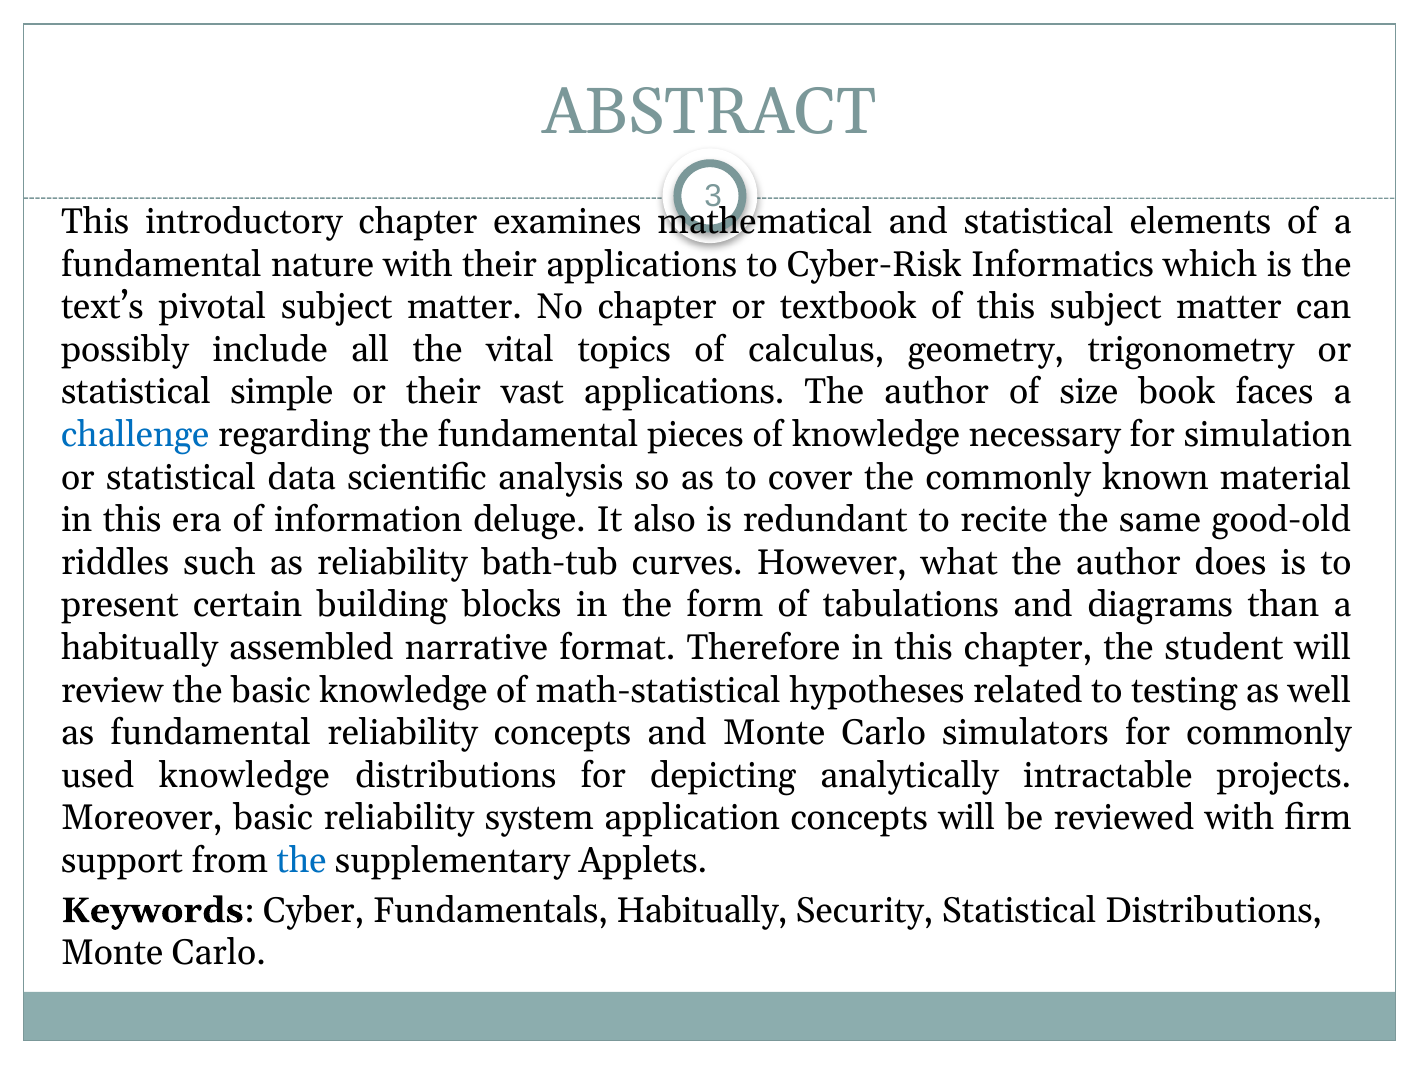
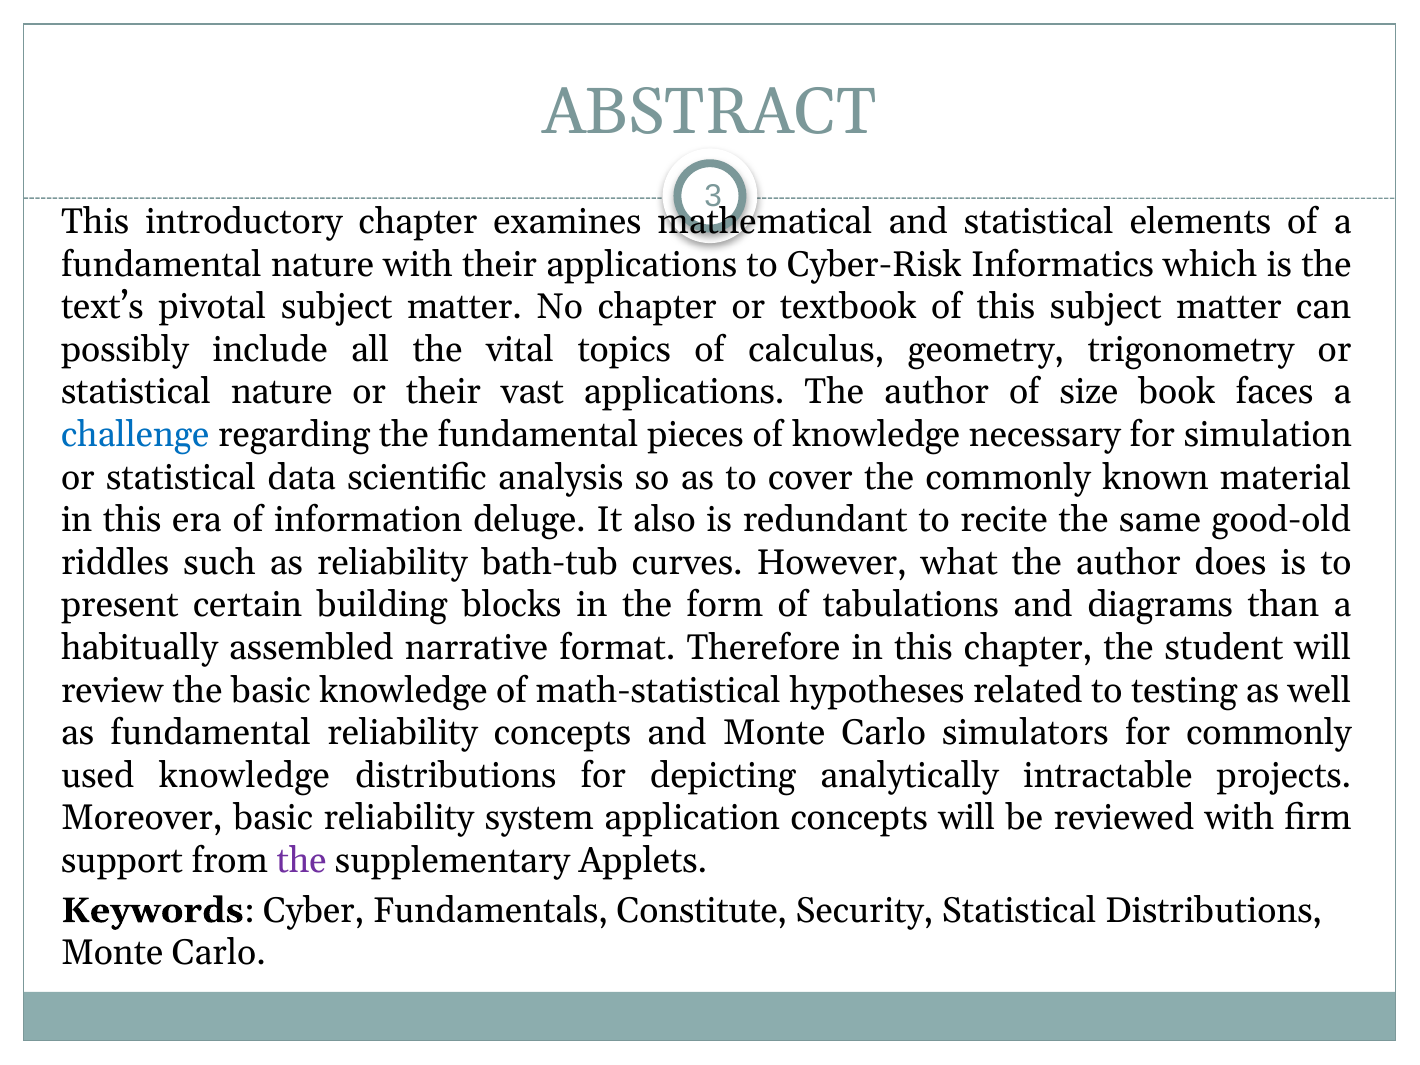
statistical simple: simple -> nature
the at (302, 861) colour: blue -> purple
Fundamentals Habitually: Habitually -> Constitute
